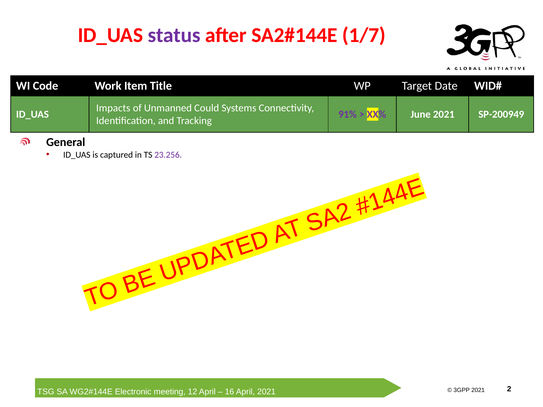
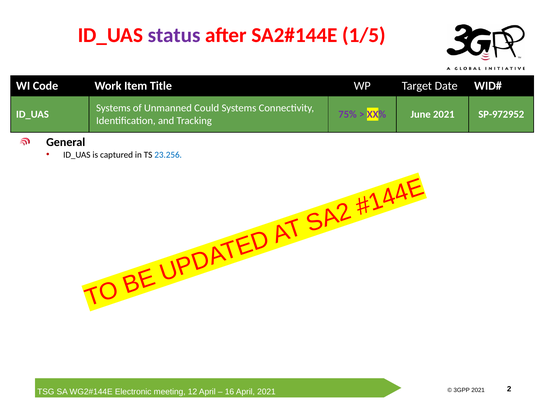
1/7: 1/7 -> 1/5
Impacts at (113, 108): Impacts -> Systems
91%: 91% -> 75%
SP-200949: SP-200949 -> SP-972952
23.256 colour: purple -> blue
